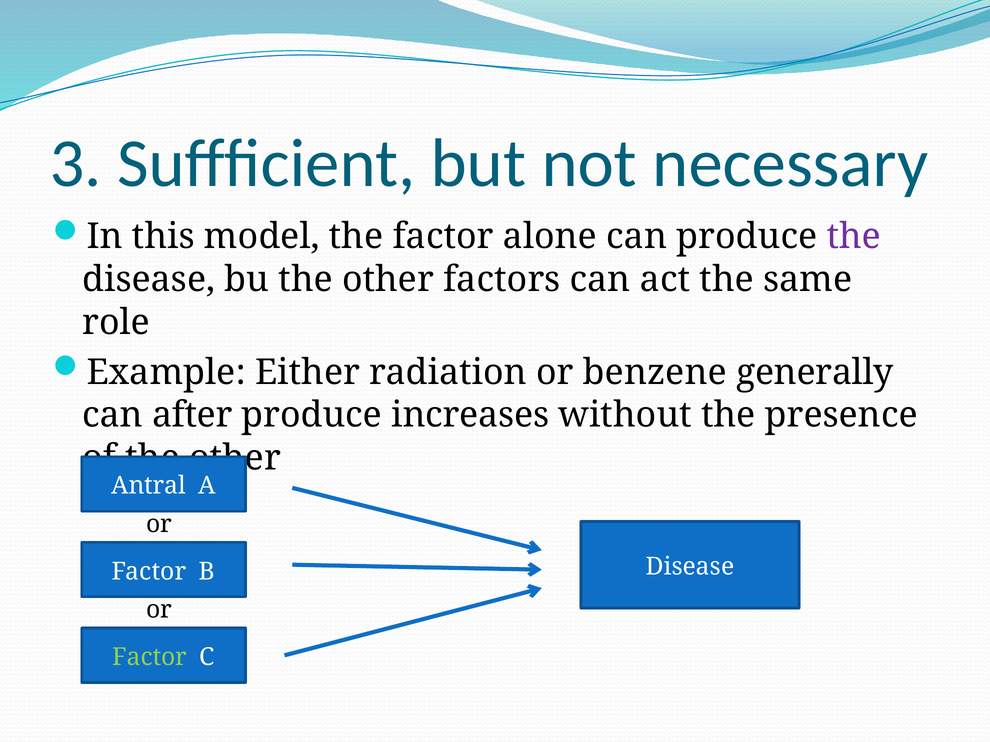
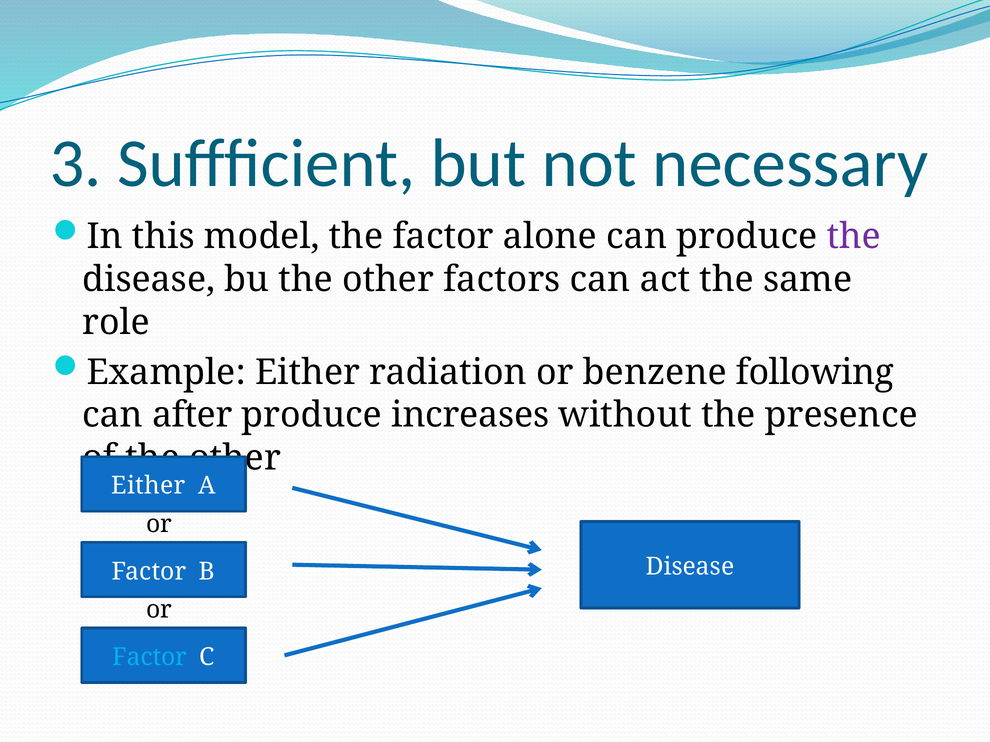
generally: generally -> following
Antral at (149, 486): Antral -> Either
Factor at (150, 658) colour: light green -> light blue
